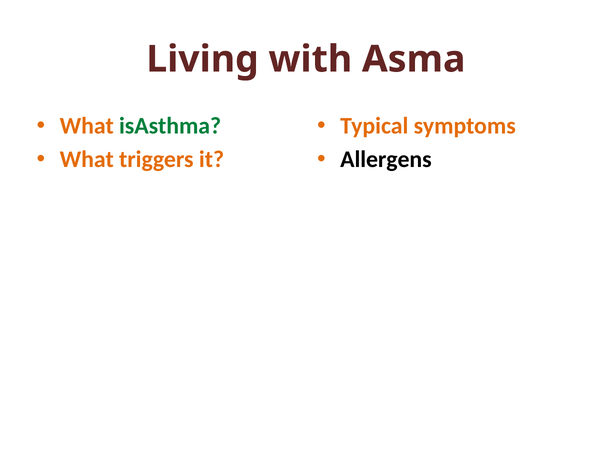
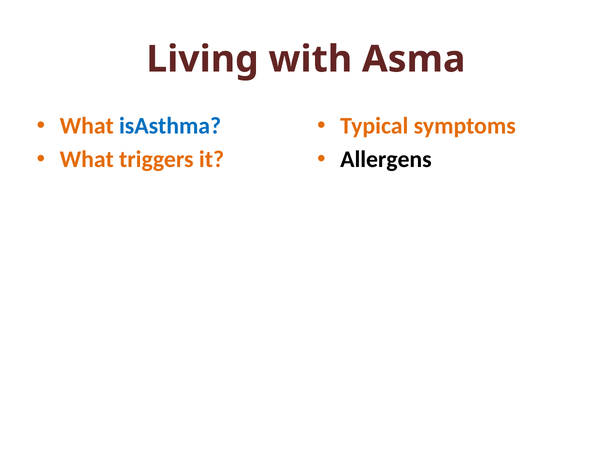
isAsthma colour: green -> blue
